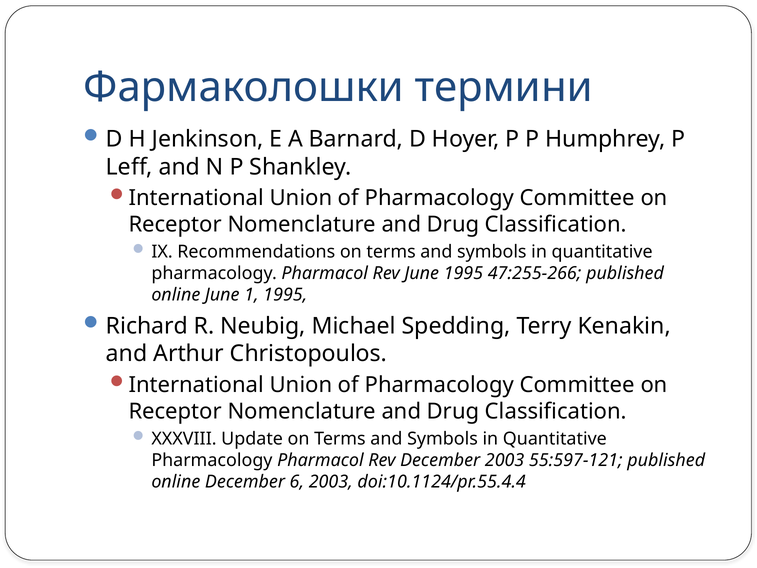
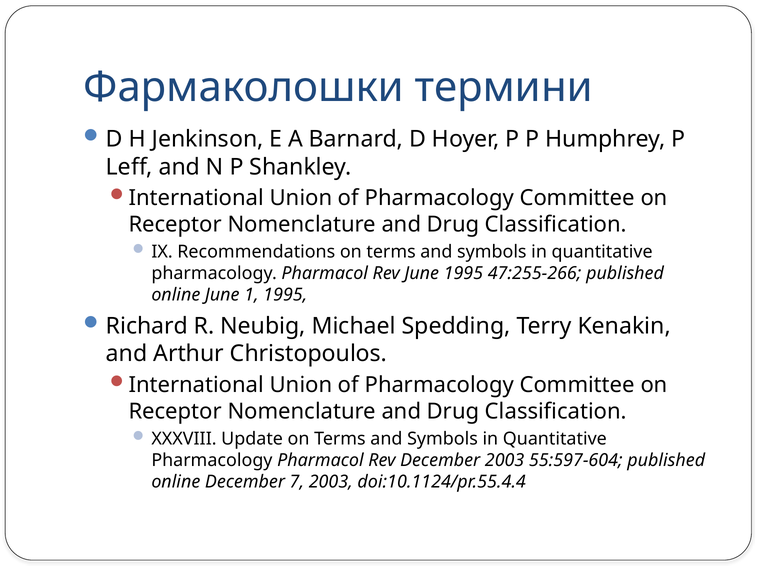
55:597-121: 55:597-121 -> 55:597-604
6: 6 -> 7
